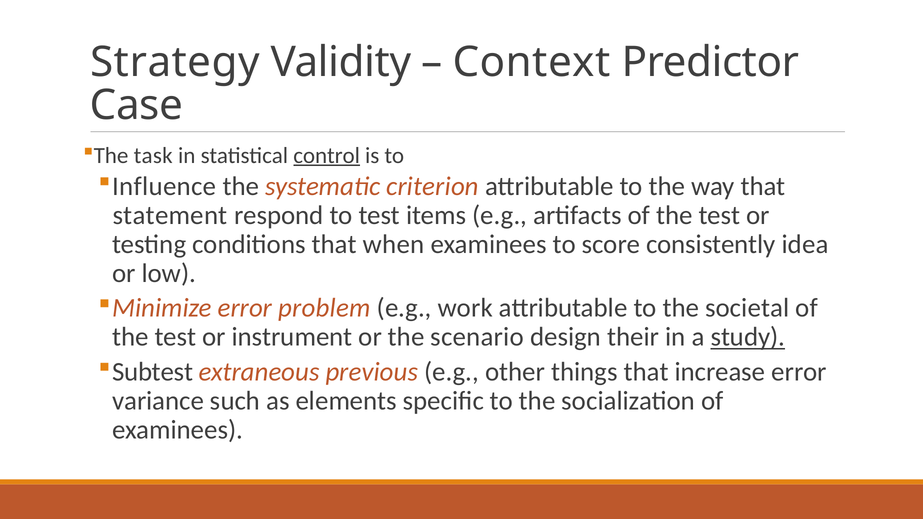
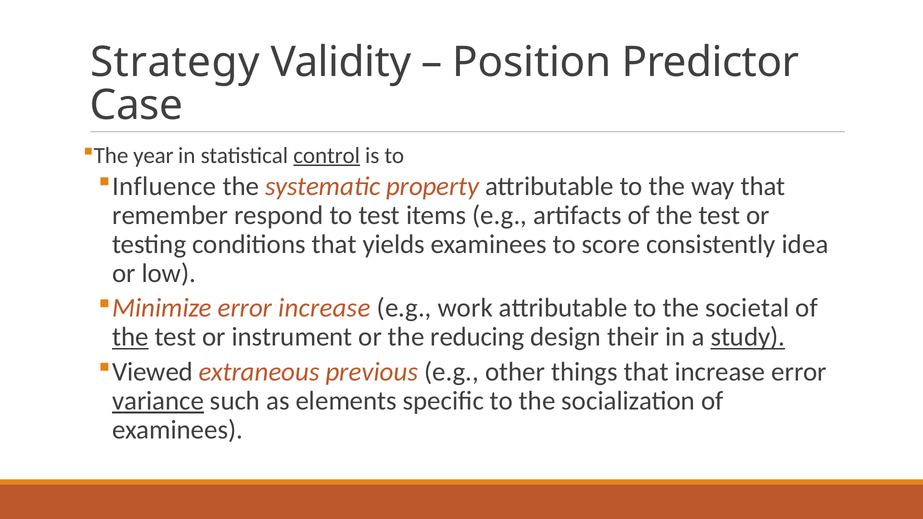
Context: Context -> Position
task: task -> year
criterion: criterion -> property
statement: statement -> remember
when: when -> yields
error problem: problem -> increase
the at (130, 337) underline: none -> present
scenario: scenario -> reducing
Subtest: Subtest -> Viewed
variance underline: none -> present
